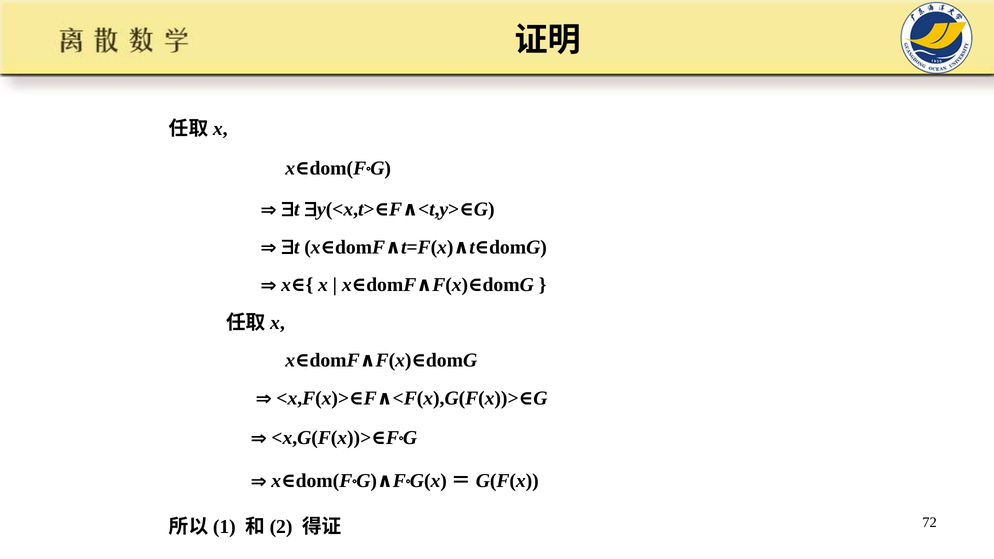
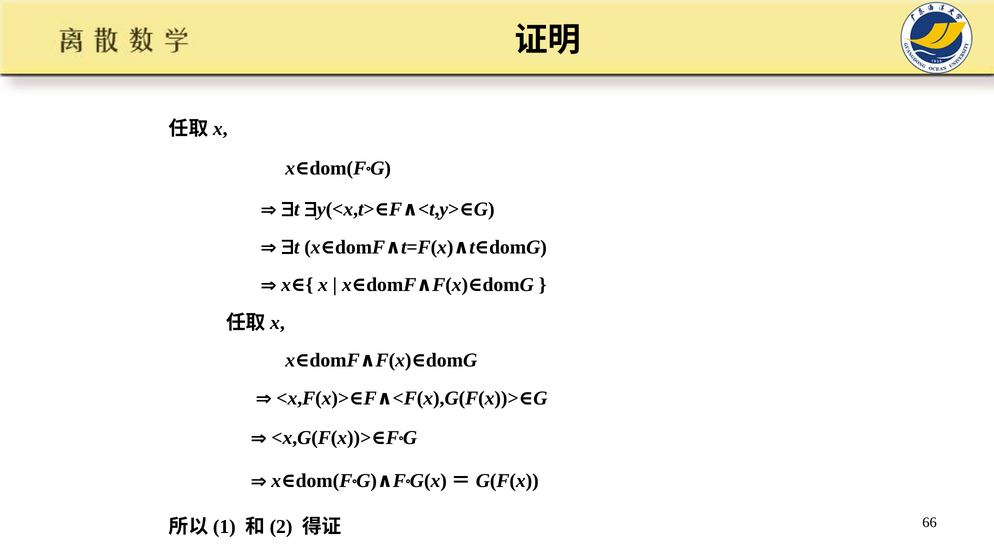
72: 72 -> 66
